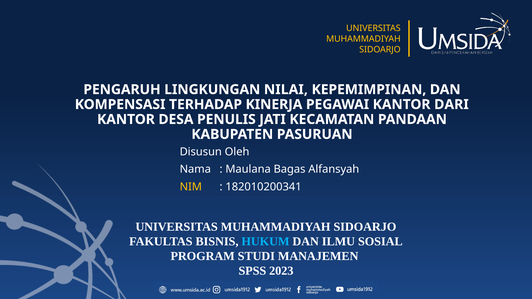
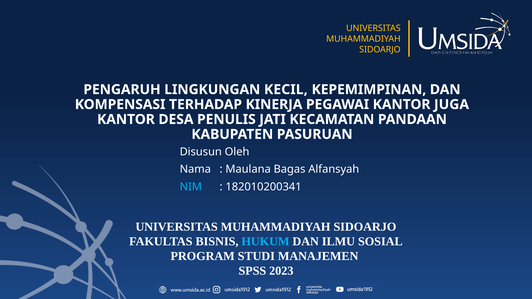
NILAI: NILAI -> KECIL
DARI: DARI -> JUGA
NIM colour: yellow -> light blue
